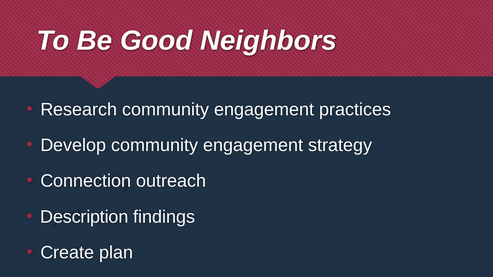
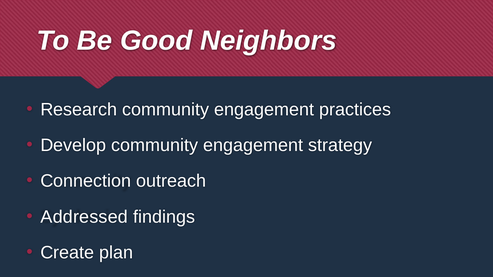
Description: Description -> Addressed
